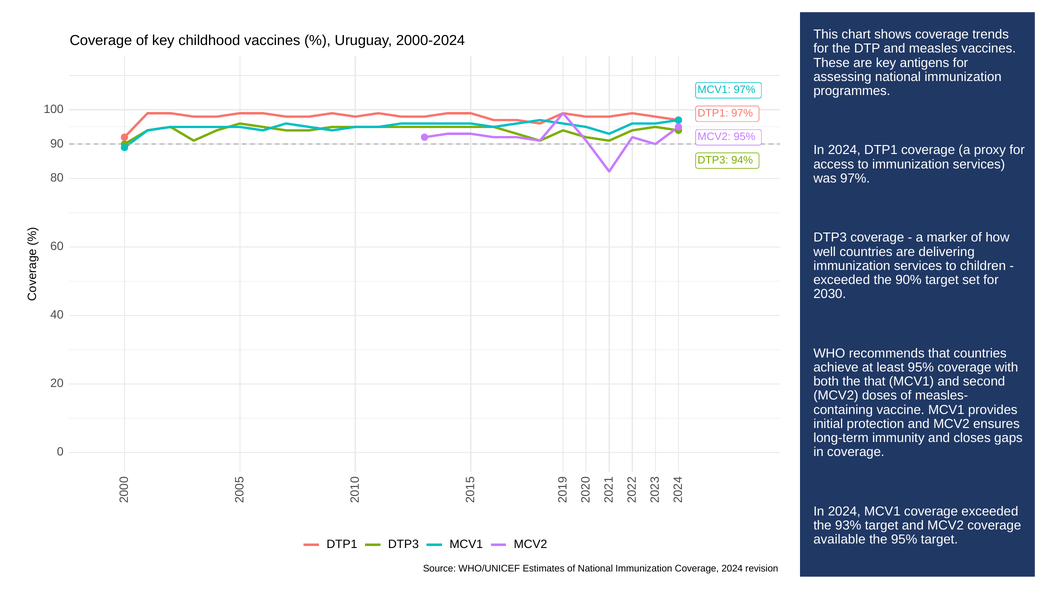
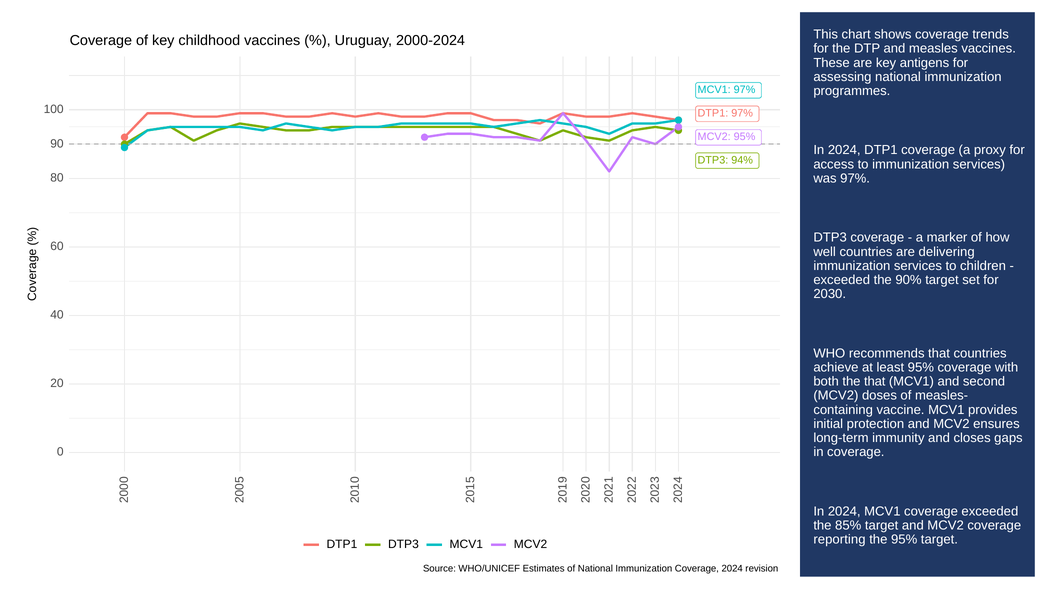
93%: 93% -> 85%
available: available -> reporting
